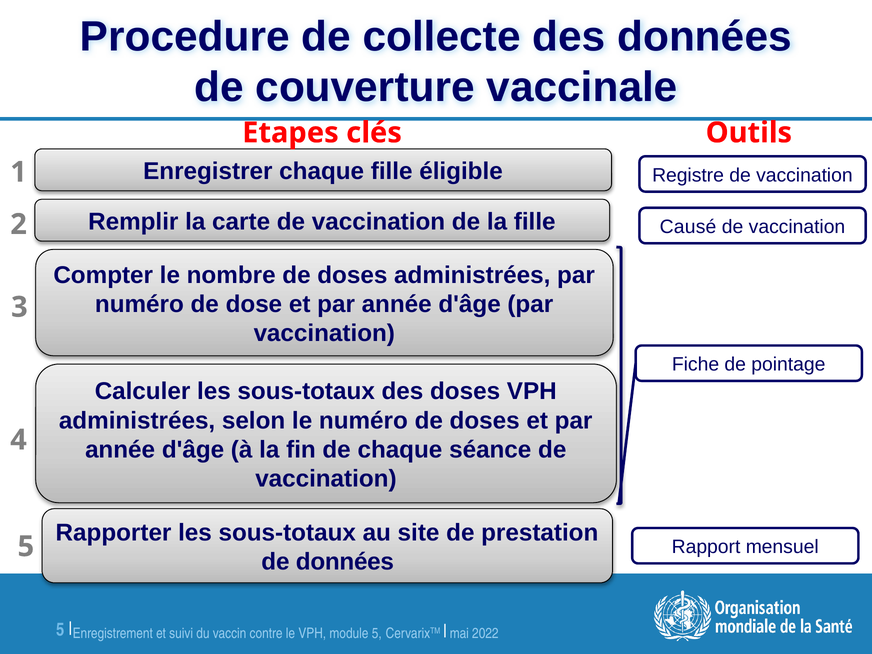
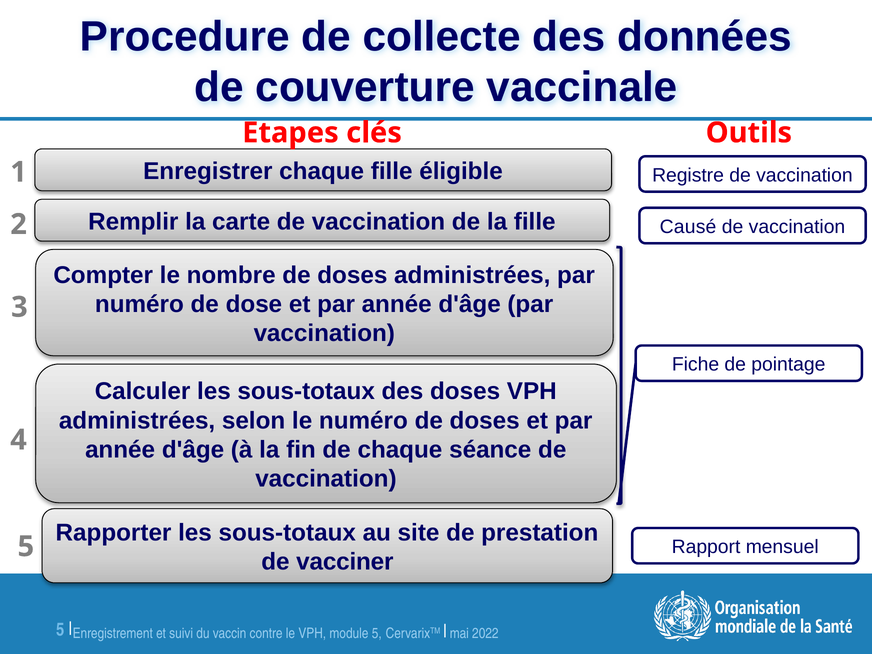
de données: données -> vacciner
